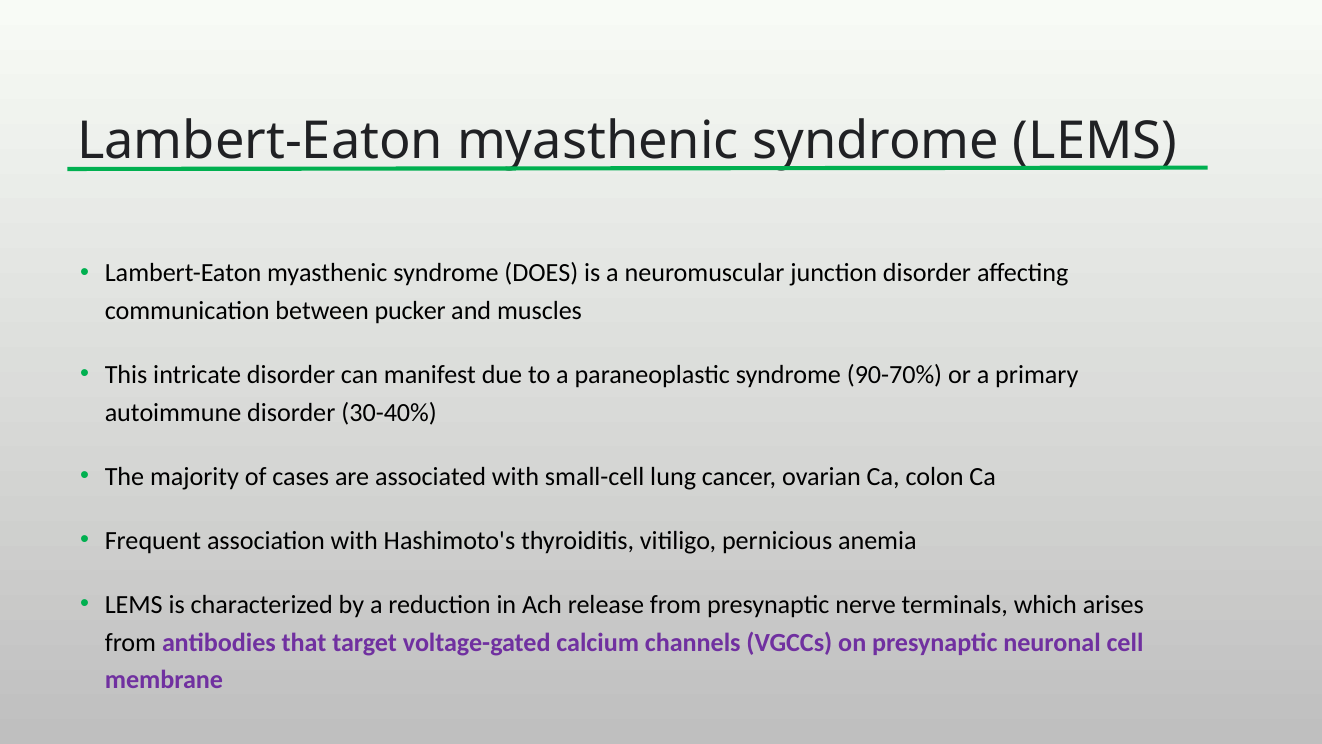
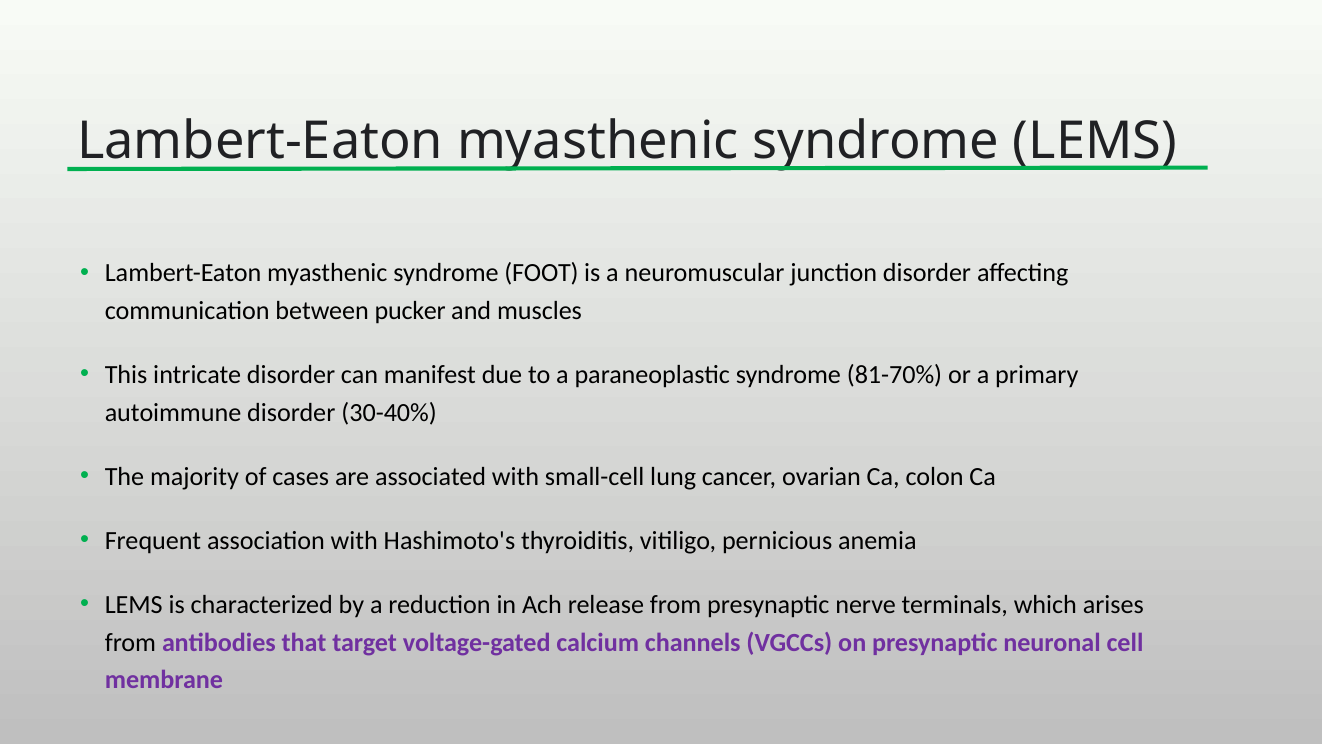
DOES: DOES -> FOOT
90-70%: 90-70% -> 81-70%
